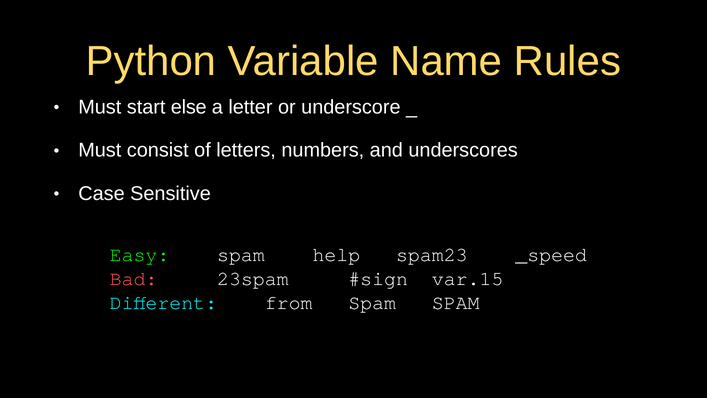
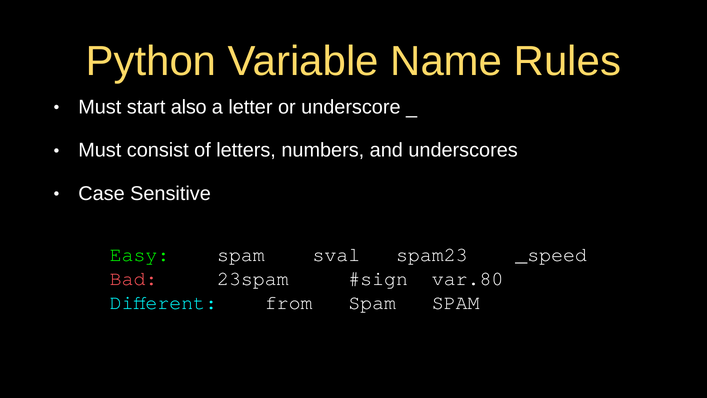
else: else -> also
help: help -> sval
var.15: var.15 -> var.80
